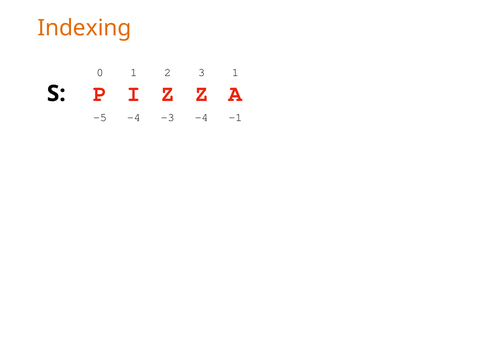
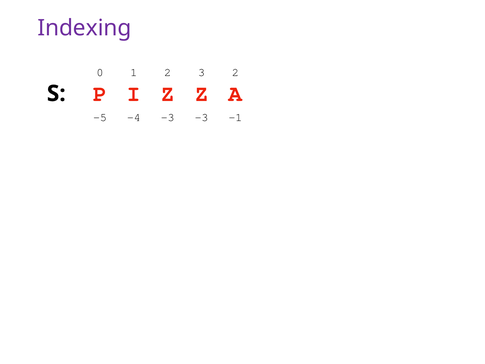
Indexing colour: orange -> purple
3 1: 1 -> 2
-3 -4: -4 -> -3
